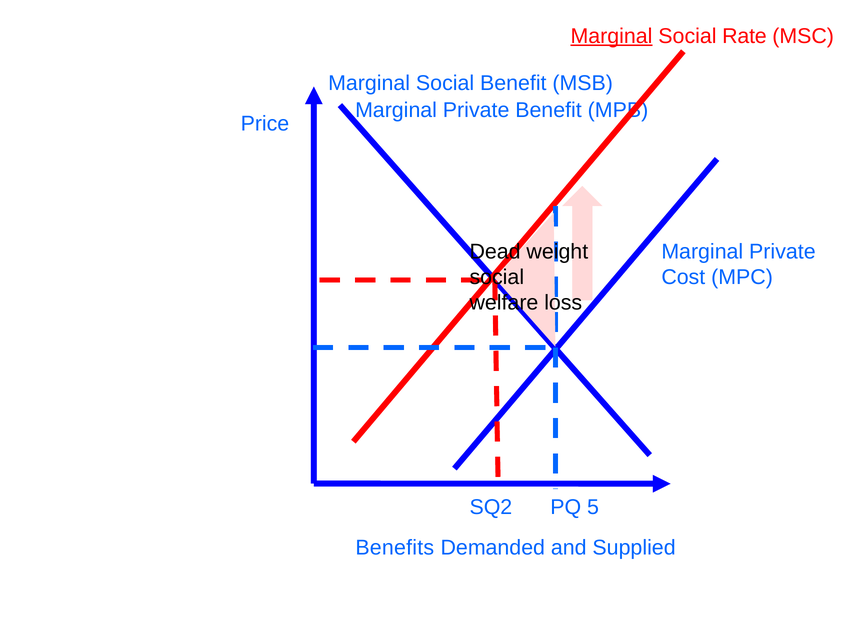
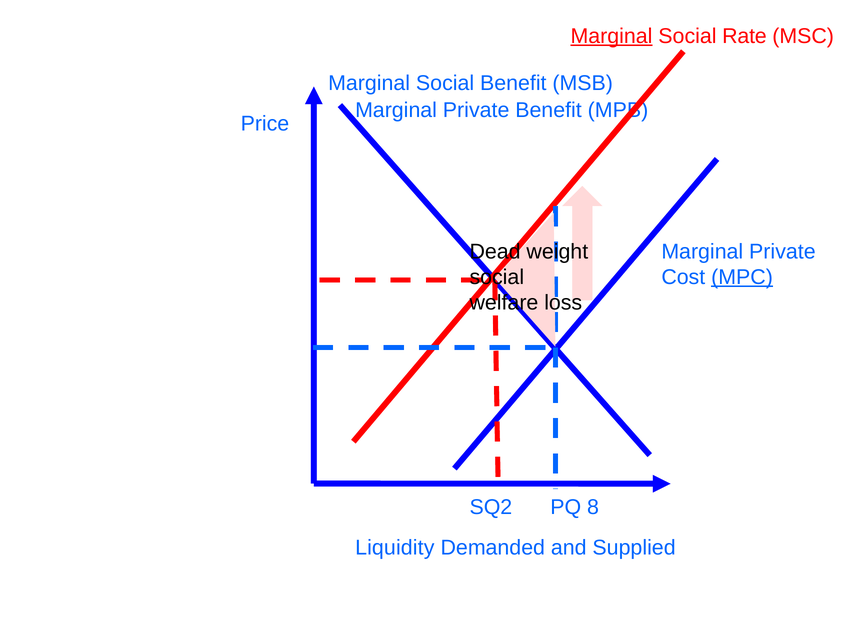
MPC underline: none -> present
5: 5 -> 8
Benefits: Benefits -> Liquidity
